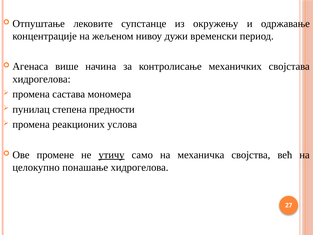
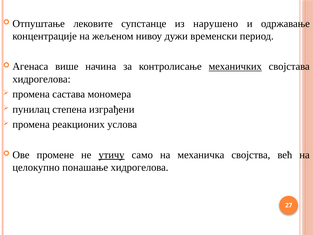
окружењу: окружењу -> нарушено
механичких underline: none -> present
предности: предности -> изграђени
